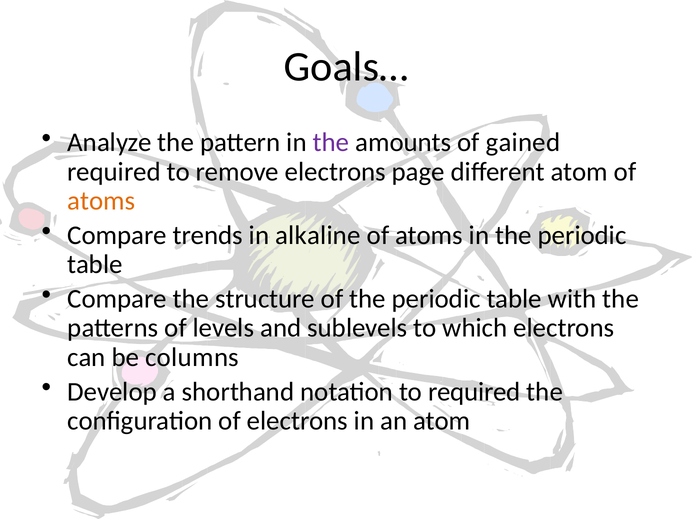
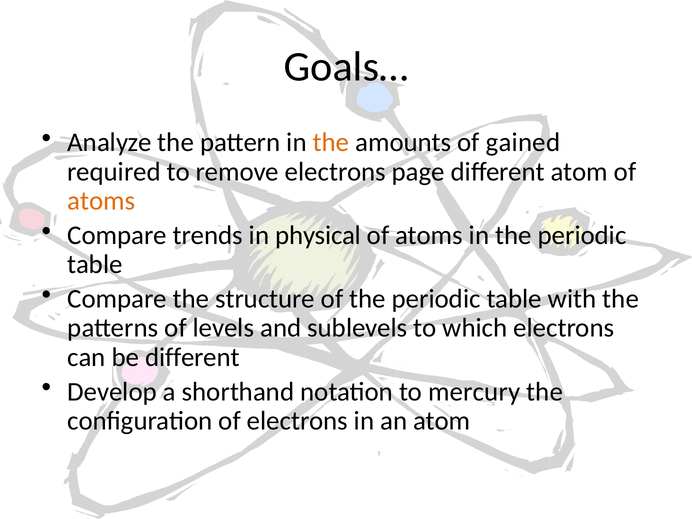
the at (331, 143) colour: purple -> orange
alkaline: alkaline -> physical
be columns: columns -> different
to required: required -> mercury
